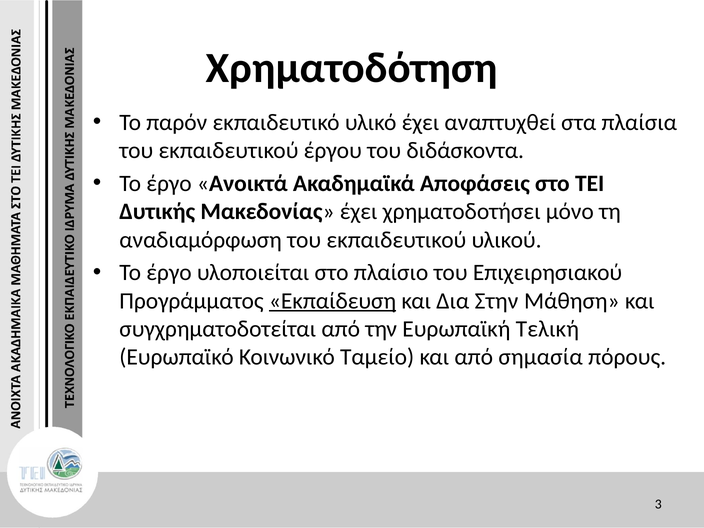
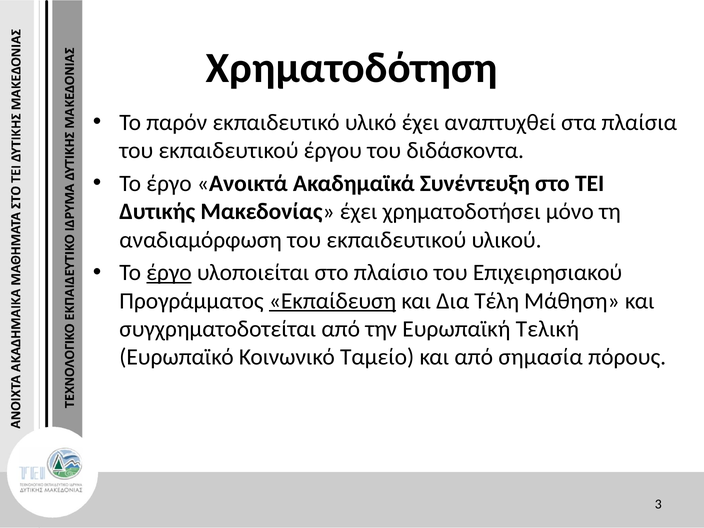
Αποφάσεις: Αποφάσεις -> Συνέντευξη
έργο at (169, 273) underline: none -> present
Στην: Στην -> Τέλη
